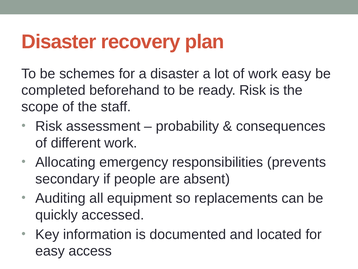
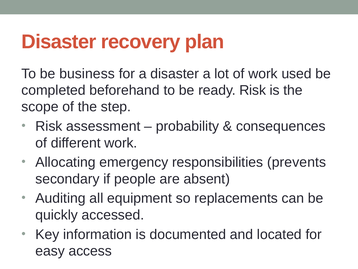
schemes: schemes -> business
work easy: easy -> used
staff: staff -> step
